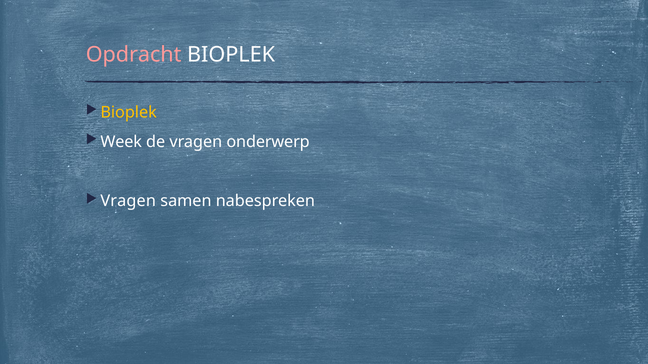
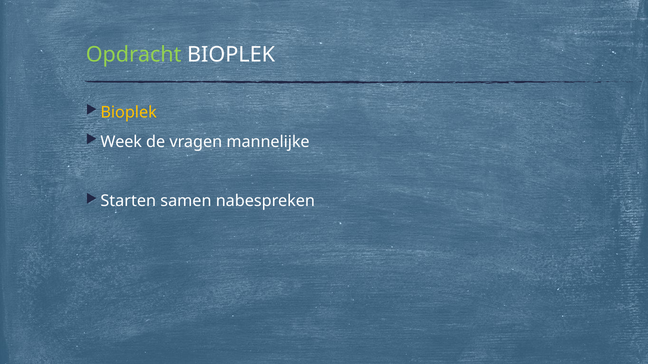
Opdracht colour: pink -> light green
onderwerp: onderwerp -> mannelijke
Vragen at (128, 201): Vragen -> Starten
